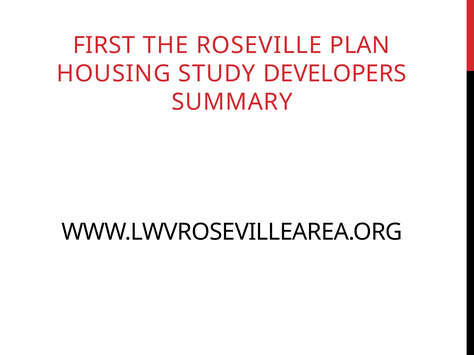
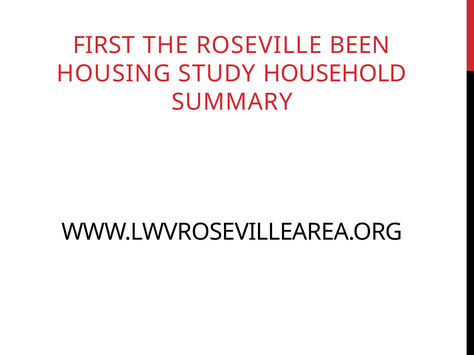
PLAN: PLAN -> BEEN
DEVELOPERS: DEVELOPERS -> HOUSEHOLD
